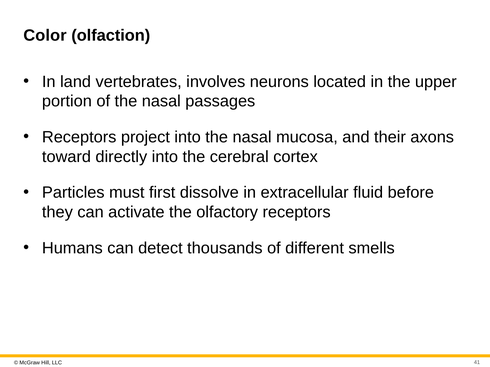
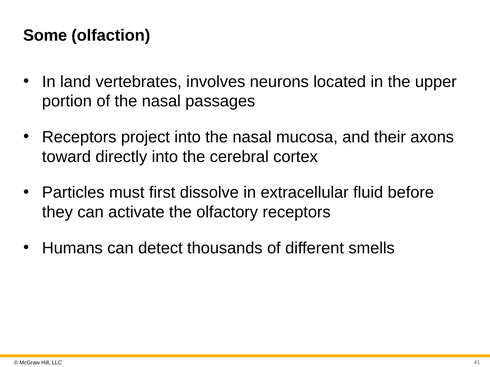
Color: Color -> Some
